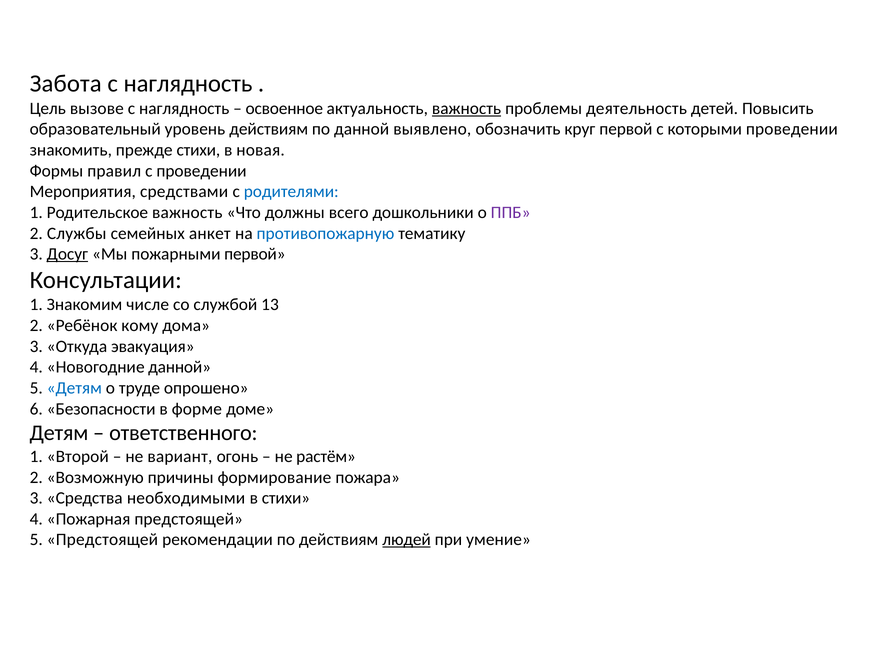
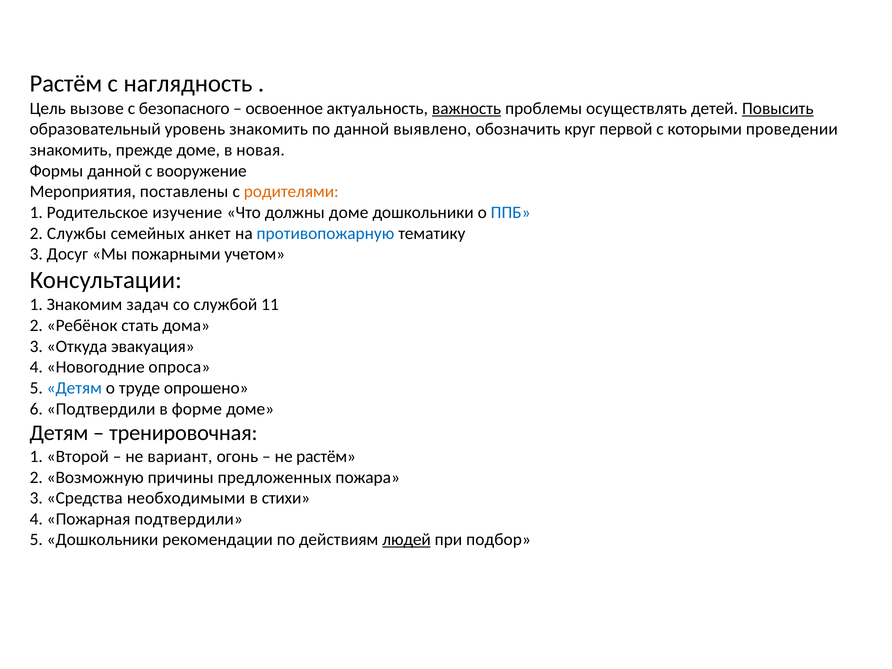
Забота at (66, 84): Забота -> Растём
наглядность at (184, 108): наглядность -> безопасного
деятельность: деятельность -> осуществлять
Повысить underline: none -> present
уровень действиям: действиям -> знакомить
прежде стихи: стихи -> доме
Формы правил: правил -> данной
с проведении: проведении -> вооружение
средствами: средствами -> поставлены
родителями colour: blue -> orange
Родительское важность: важность -> изучение
должны всего: всего -> доме
ППБ colour: purple -> blue
Досуг underline: present -> none
пожарными первой: первой -> учетом
числе: числе -> задач
13: 13 -> 11
кому: кому -> стать
Новогодние данной: данной -> опроса
6 Безопасности: Безопасности -> Подтвердили
ответственного: ответственного -> тренировочная
формирование: формирование -> предложенных
Пожарная предстоящей: предстоящей -> подтвердили
5 Предстоящей: Предстоящей -> Дошкольники
умение: умение -> подбор
